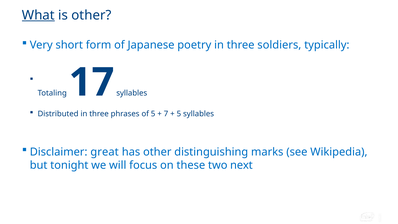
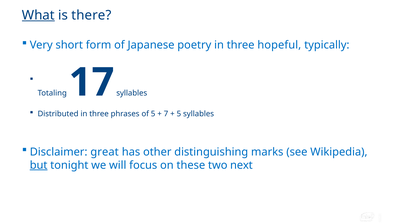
is other: other -> there
soldiers: soldiers -> hopeful
but underline: none -> present
